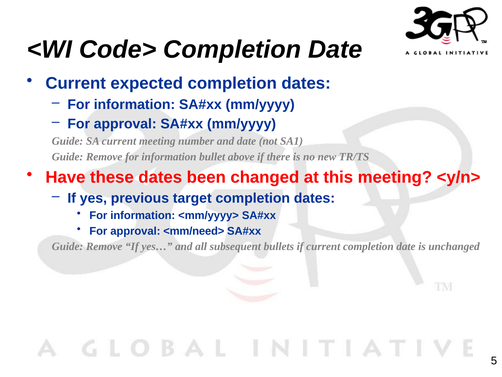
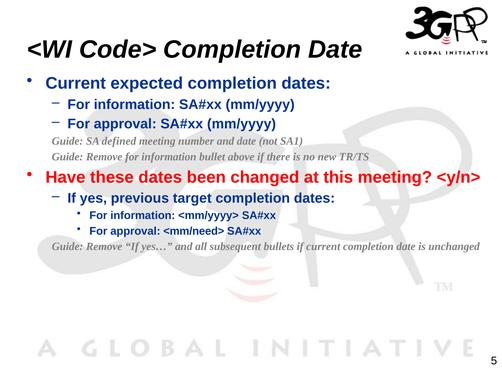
SA current: current -> defined
